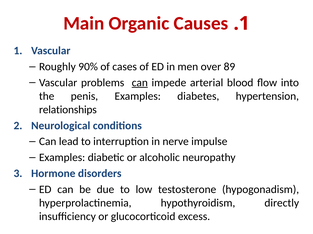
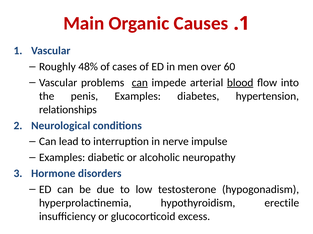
90%: 90% -> 48%
89: 89 -> 60
blood underline: none -> present
directly: directly -> erectile
